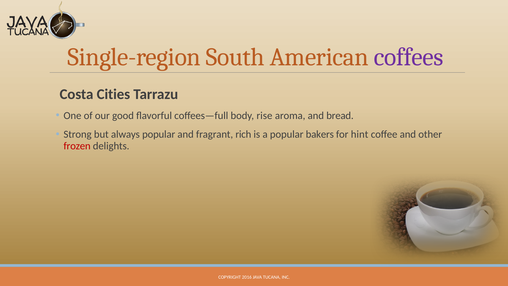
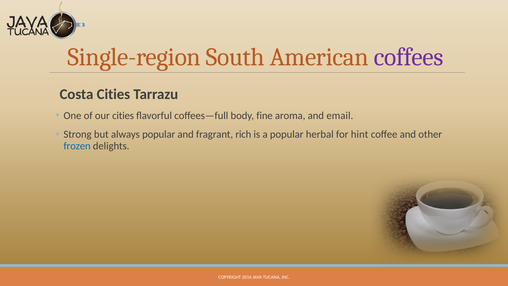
our good: good -> cities
rise: rise -> fine
bread: bread -> email
bakers: bakers -> herbal
frozen colour: red -> blue
